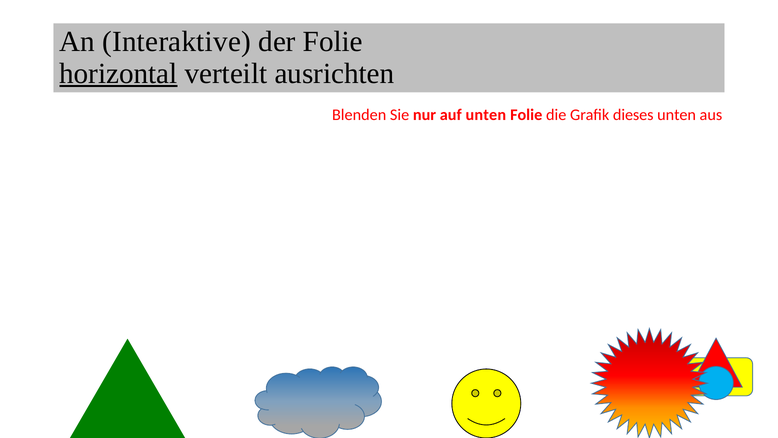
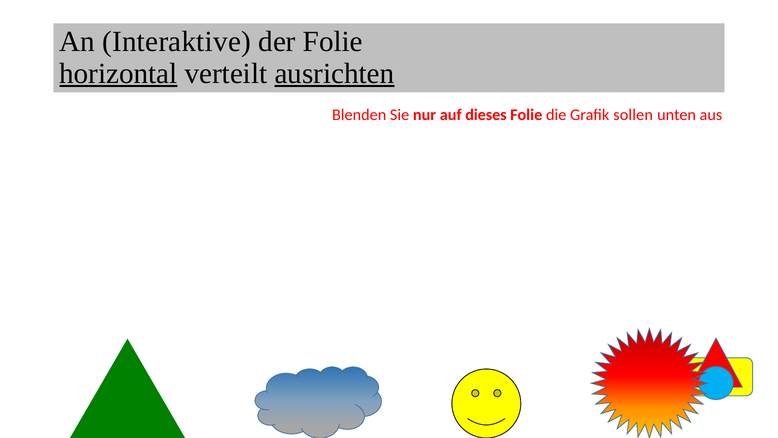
ausrichten underline: none -> present
auf unten: unten -> dieses
dieses: dieses -> sollen
